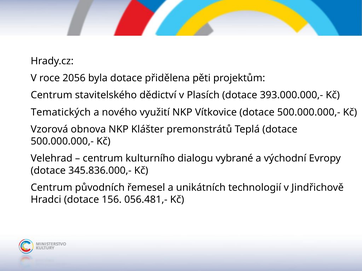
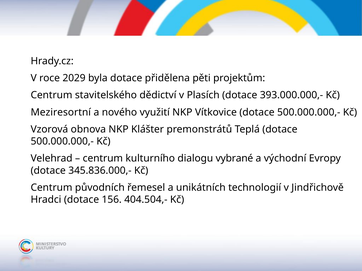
2056: 2056 -> 2029
Tematických: Tematických -> Meziresortní
056.481,-: 056.481,- -> 404.504,-
